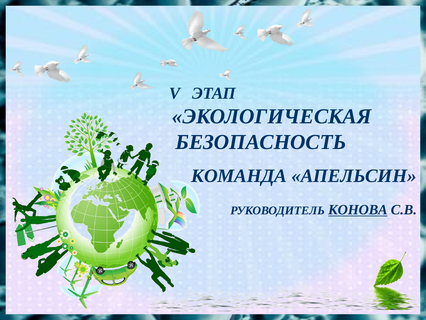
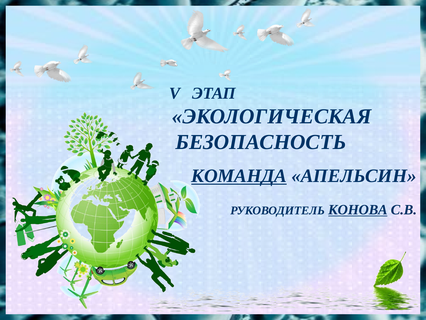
КОМАНДА underline: none -> present
